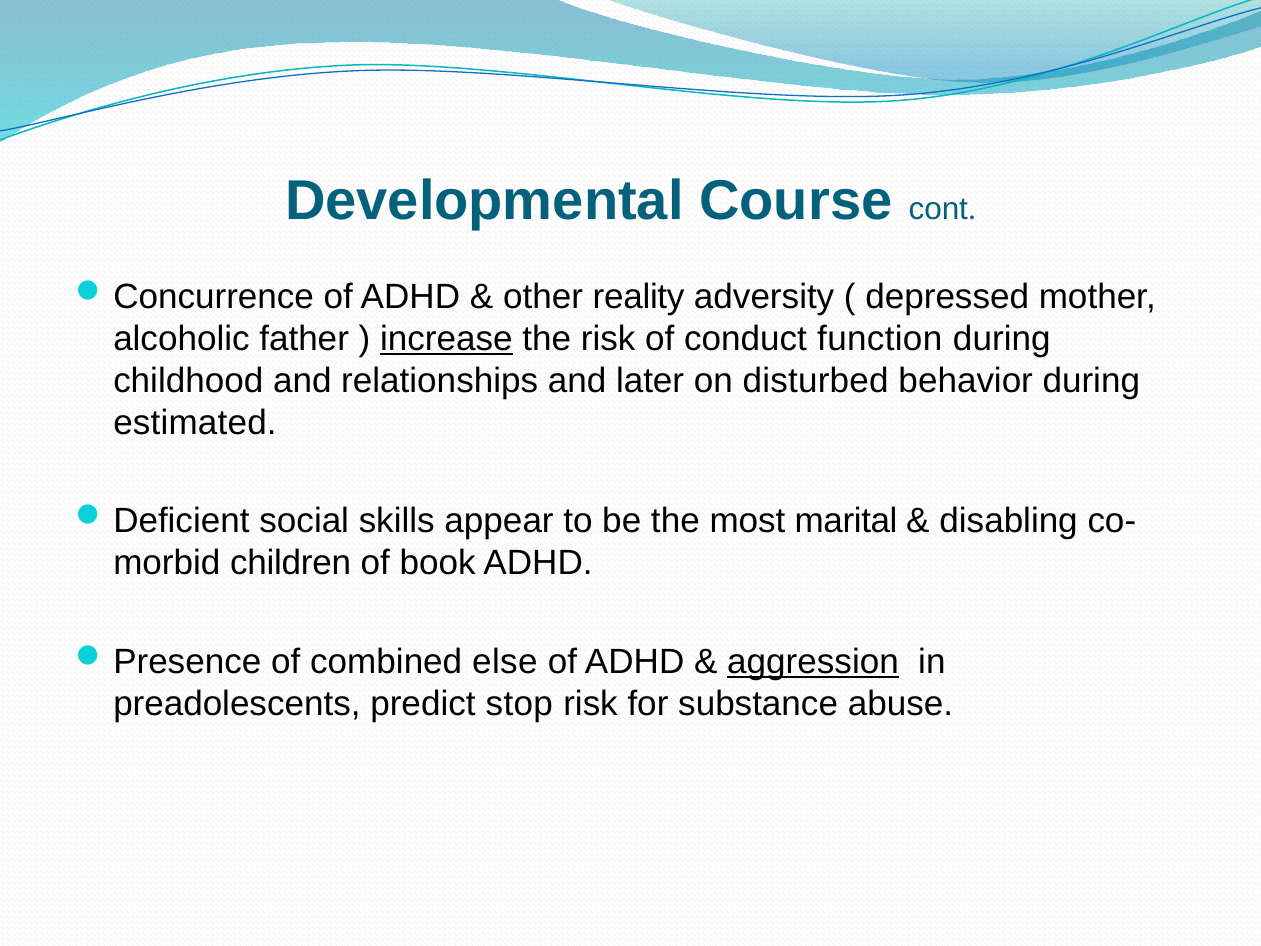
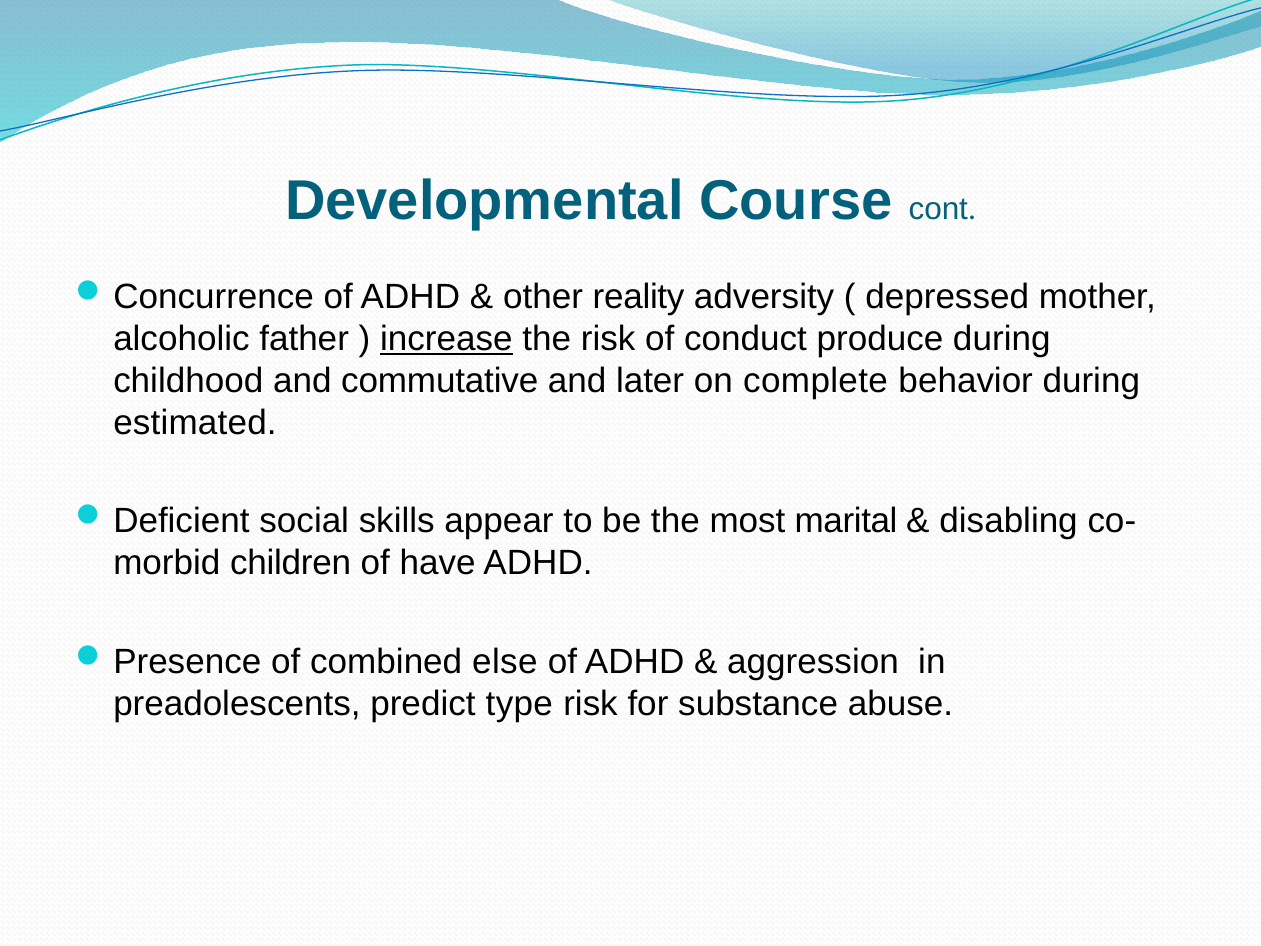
function: function -> produce
relationships: relationships -> commutative
disturbed: disturbed -> complete
book: book -> have
aggression underline: present -> none
stop: stop -> type
